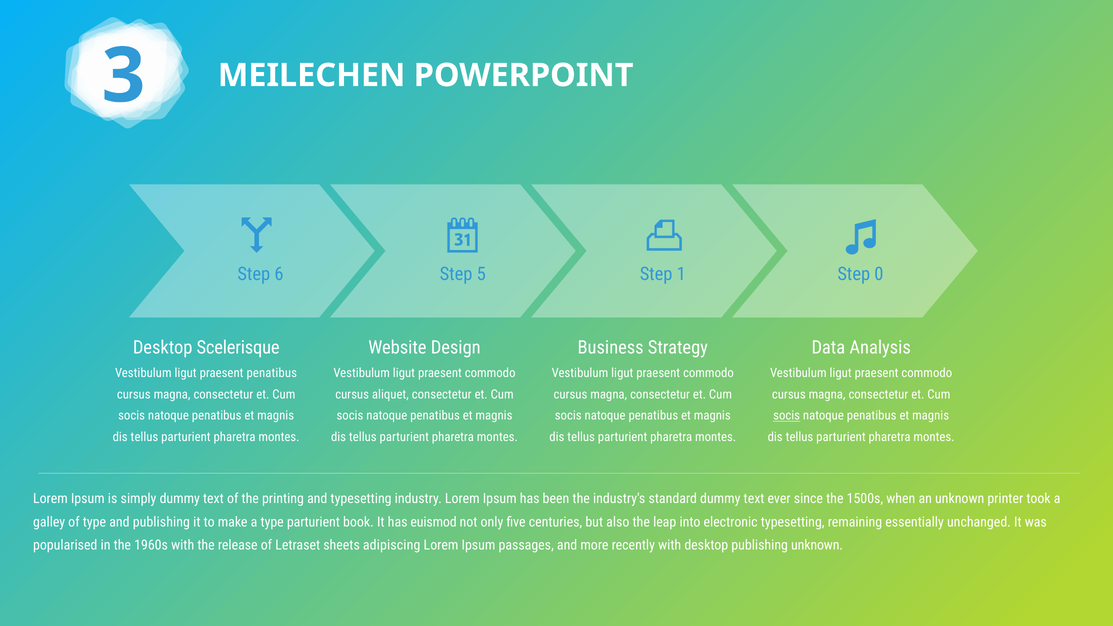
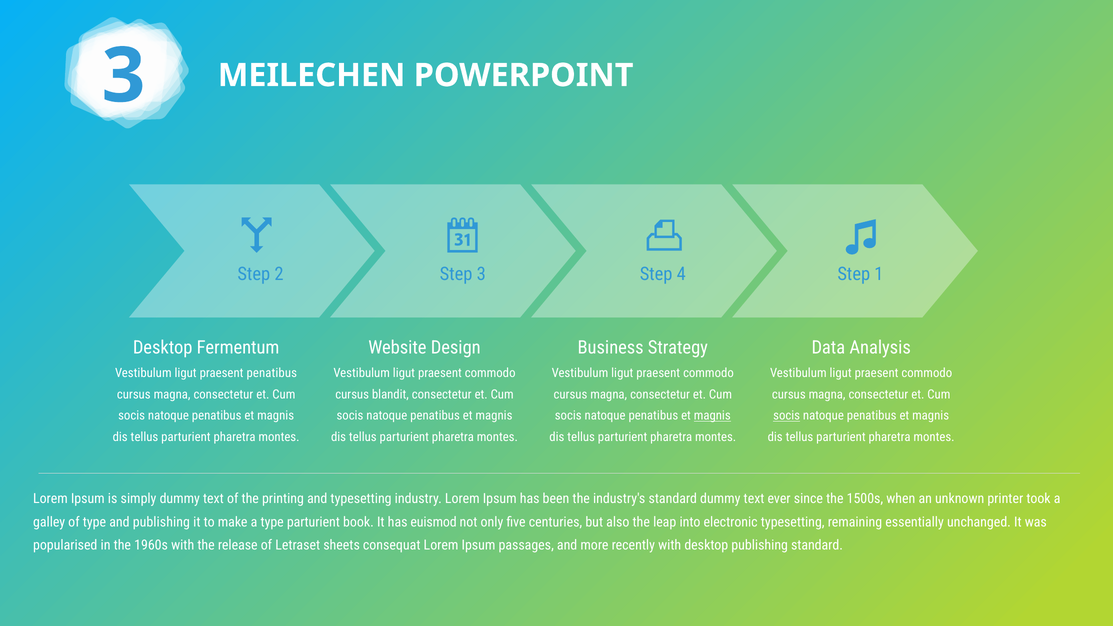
6: 6 -> 2
Step 5: 5 -> 3
1: 1 -> 4
0: 0 -> 1
Scelerisque: Scelerisque -> Fermentum
aliquet: aliquet -> blandit
magnis at (712, 416) underline: none -> present
adipiscing: adipiscing -> consequat
publishing unknown: unknown -> standard
